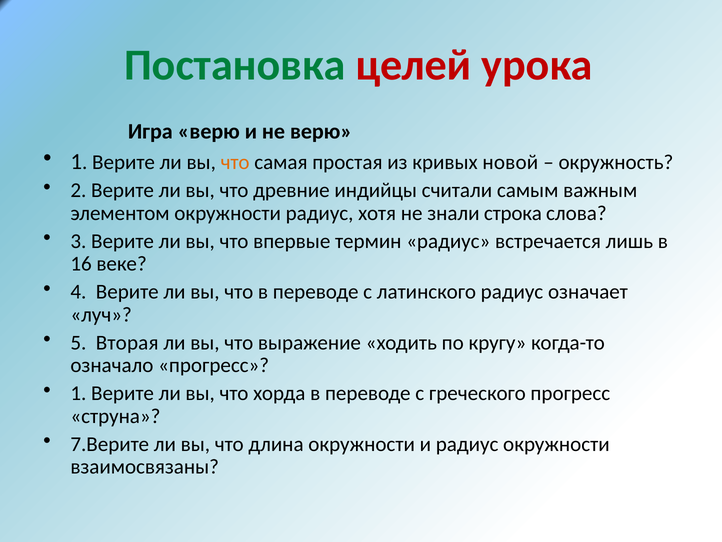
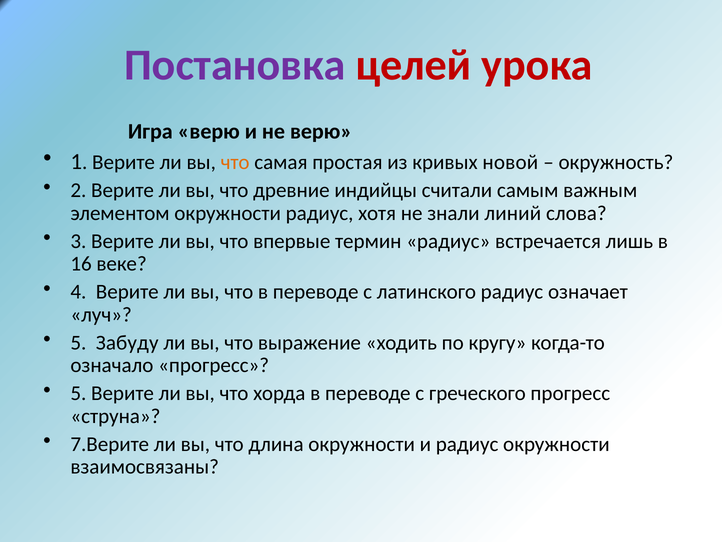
Постановка colour: green -> purple
строка: строка -> линий
Вторая: Вторая -> Забуду
1 at (78, 393): 1 -> 5
